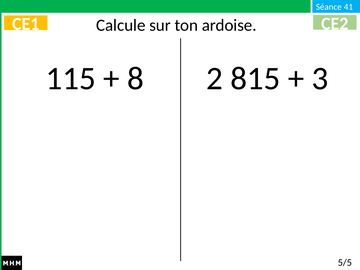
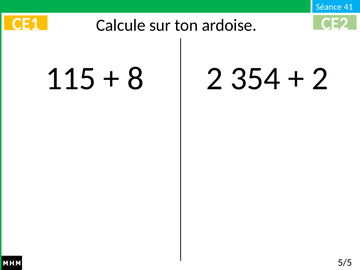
815: 815 -> 354
3 at (320, 79): 3 -> 2
